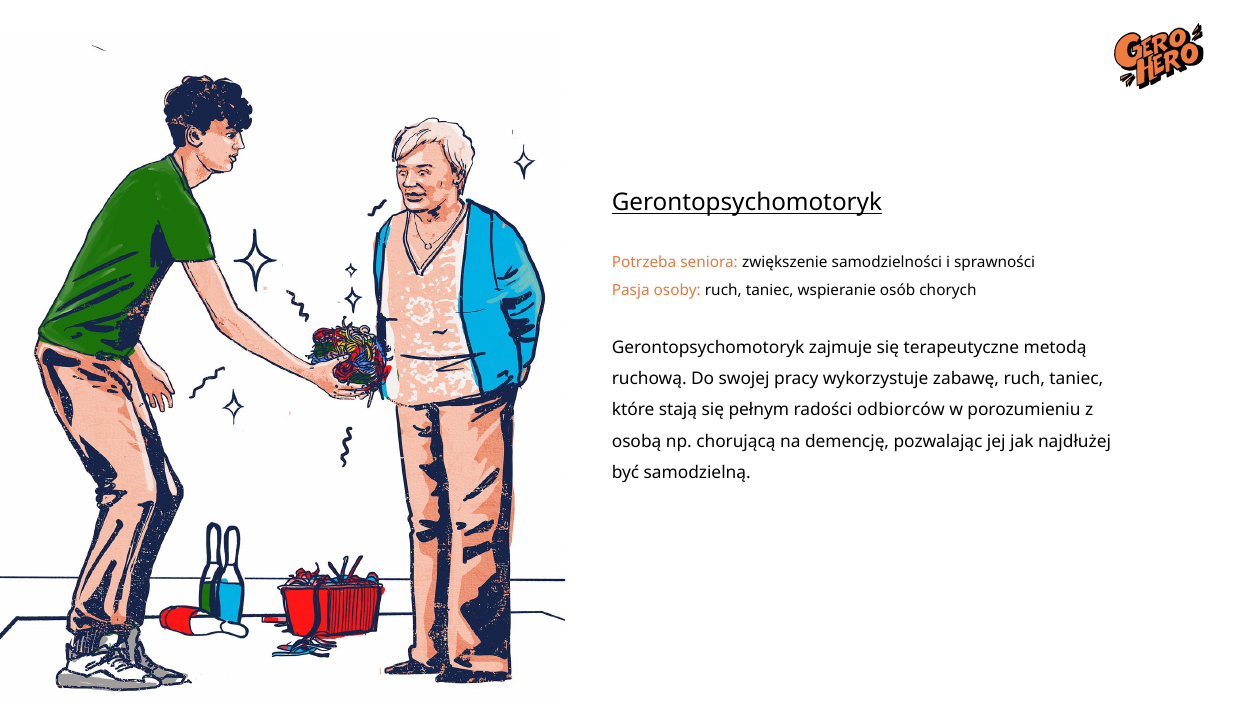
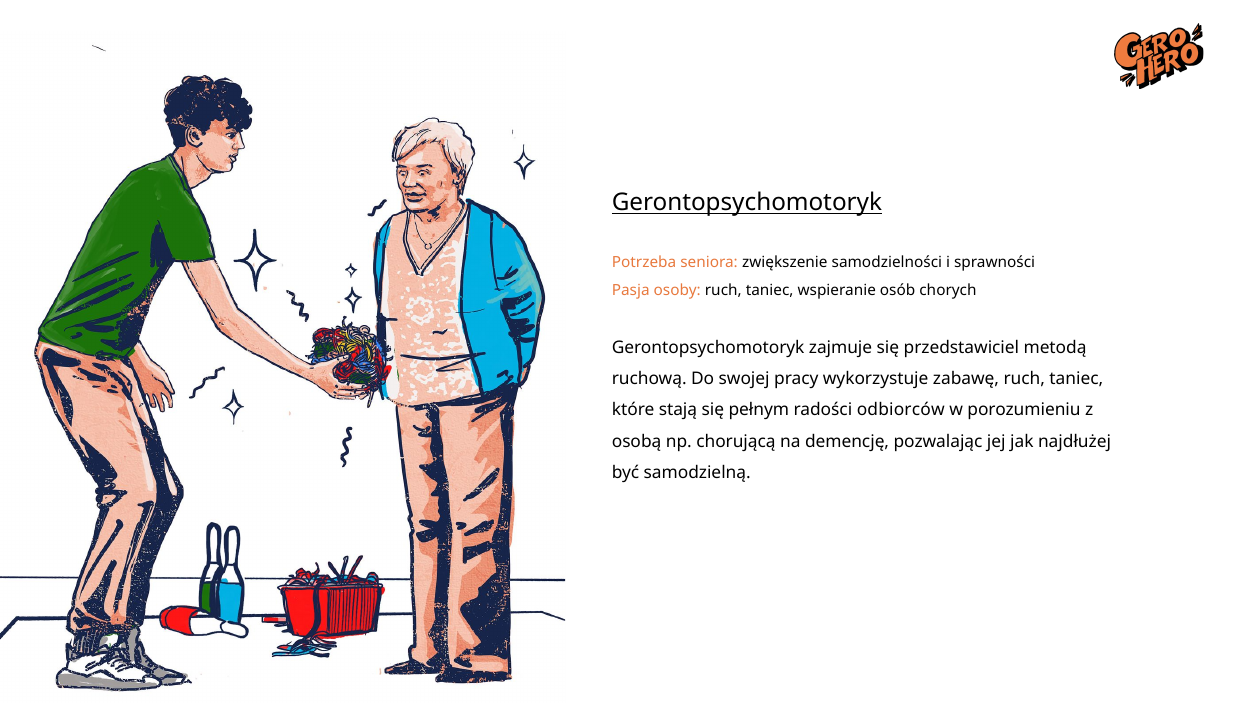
terapeutyczne: terapeutyczne -> przedstawiciel
